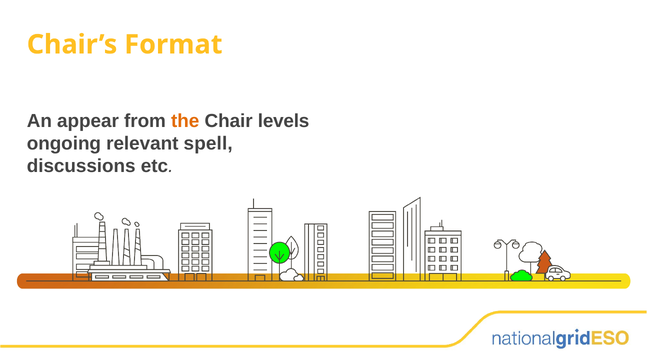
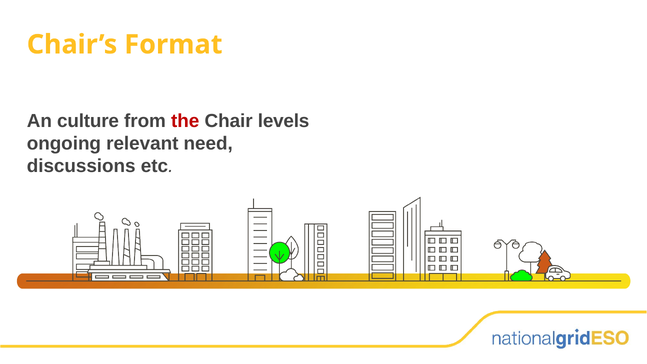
appear: appear -> culture
the colour: orange -> red
spell: spell -> need
